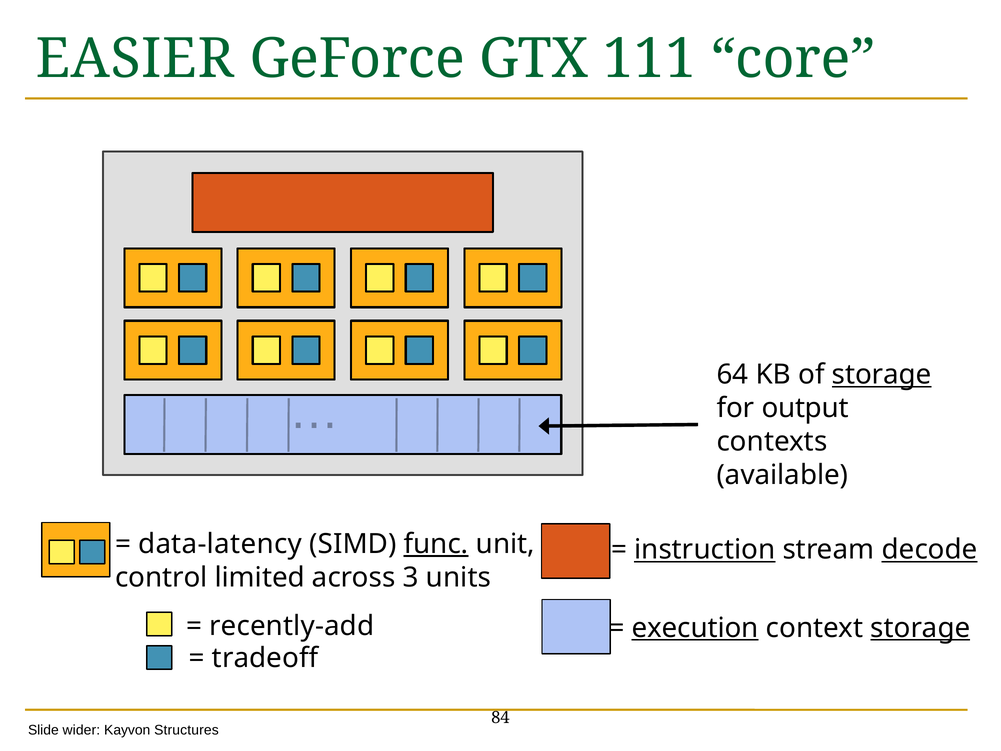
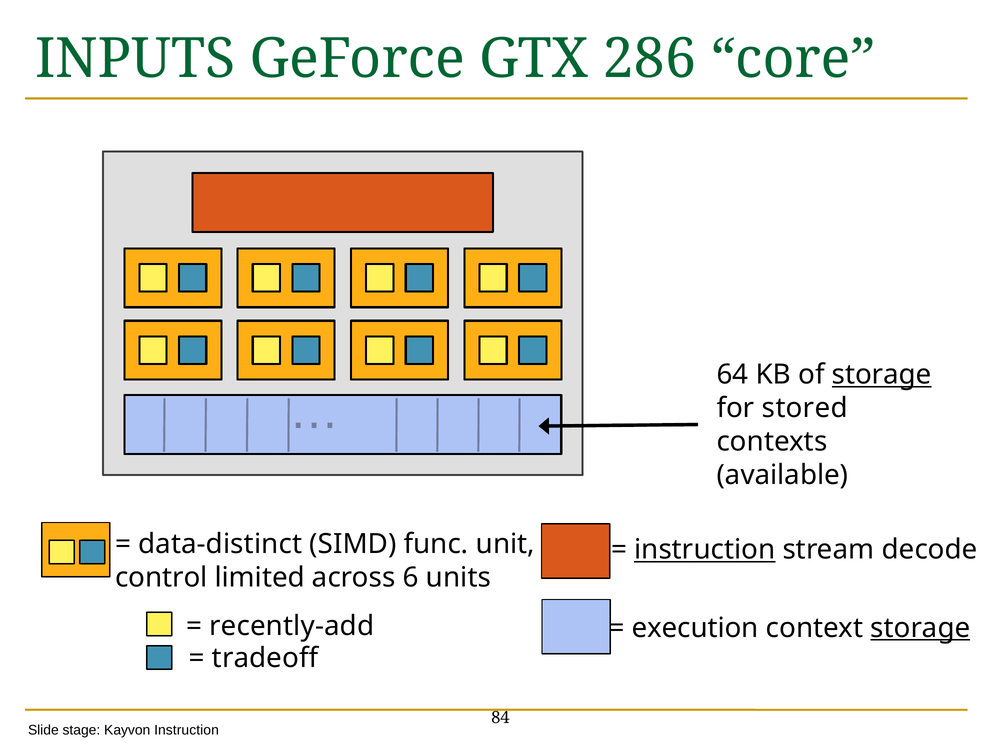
EASIER: EASIER -> INPUTS
111: 111 -> 286
output: output -> stored
data-latency: data-latency -> data-distinct
func underline: present -> none
decode underline: present -> none
3: 3 -> 6
execution underline: present -> none
wider: wider -> stage
Kayvon Structures: Structures -> Instruction
